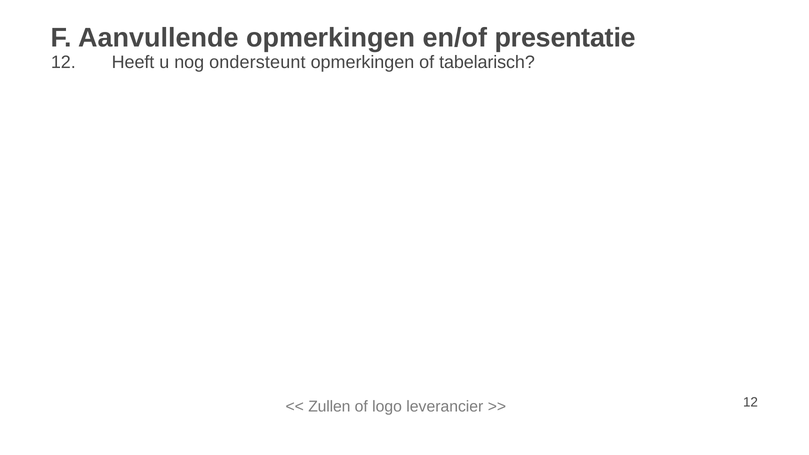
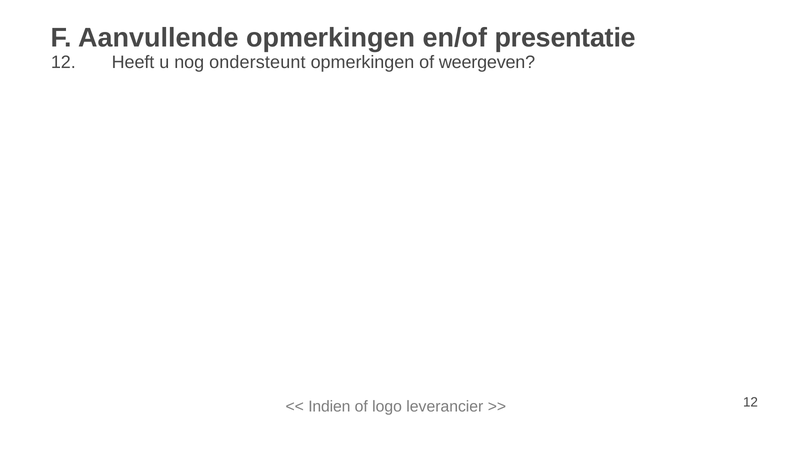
tabelarisch: tabelarisch -> weergeven
Zullen: Zullen -> Indien
